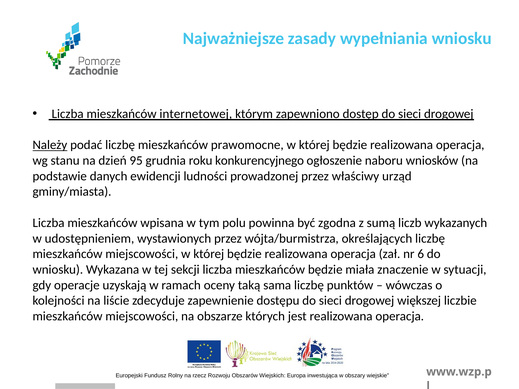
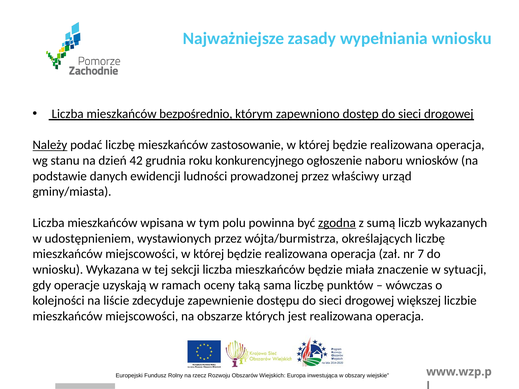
internetowej: internetowej -> bezpośrednio
prawomocne: prawomocne -> zastosowanie
95: 95 -> 42
zgodna underline: none -> present
6: 6 -> 7
